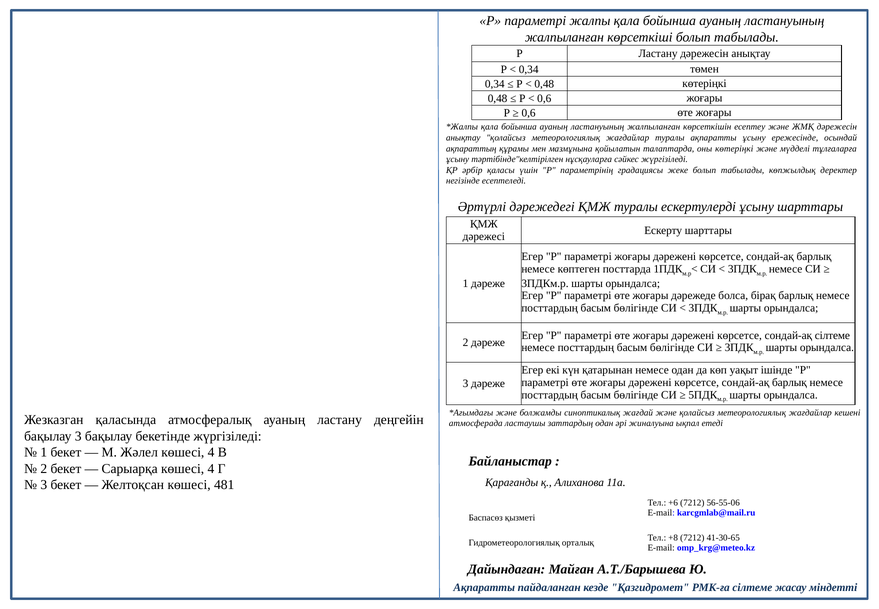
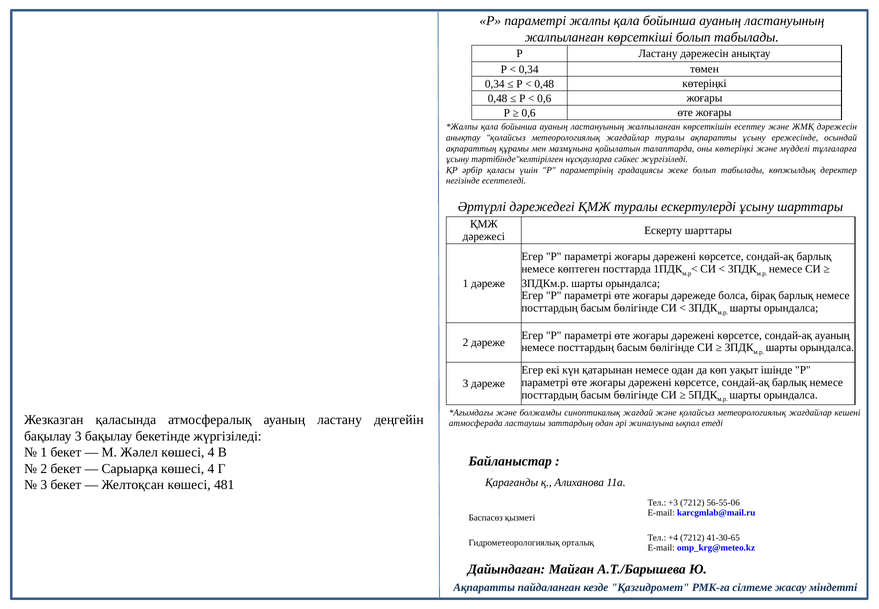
сондай-ақ сілтеме: сілтеме -> ауаның
+6: +6 -> +3
+8: +8 -> +4
